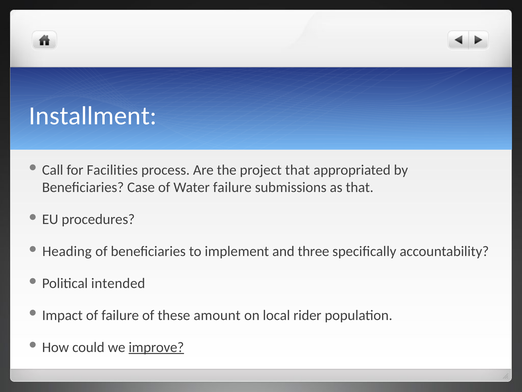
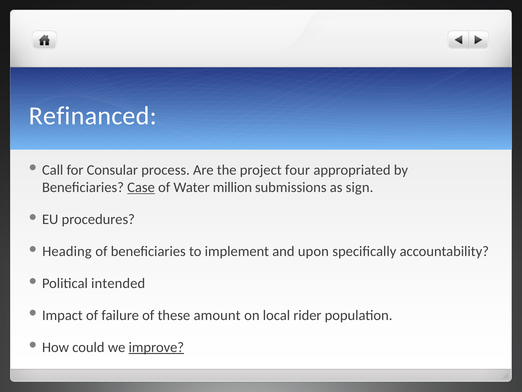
Installment: Installment -> Refinanced
Facilities: Facilities -> Consular
project that: that -> four
Case underline: none -> present
Water failure: failure -> million
as that: that -> sign
three: three -> upon
